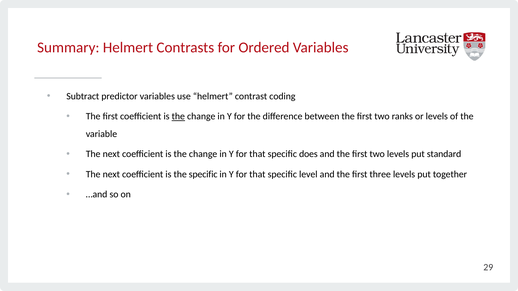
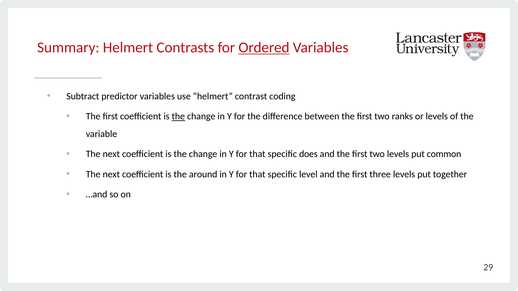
Ordered underline: none -> present
standard: standard -> common
the specific: specific -> around
